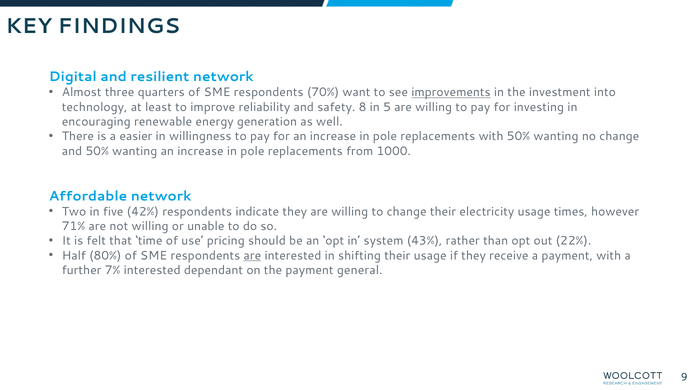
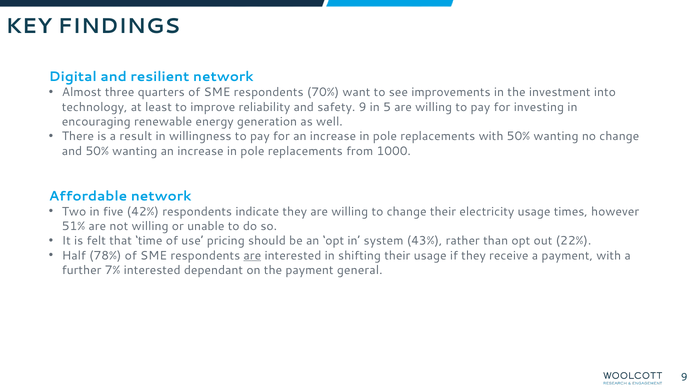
improvements underline: present -> none
safety 8: 8 -> 9
easier: easier -> result
71%: 71% -> 51%
80%: 80% -> 78%
